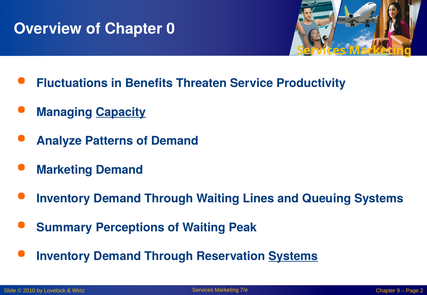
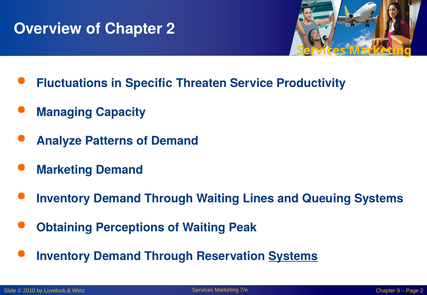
Chapter 0: 0 -> 2
Benefits: Benefits -> Specific
Capacity underline: present -> none
Summary: Summary -> Obtaining
